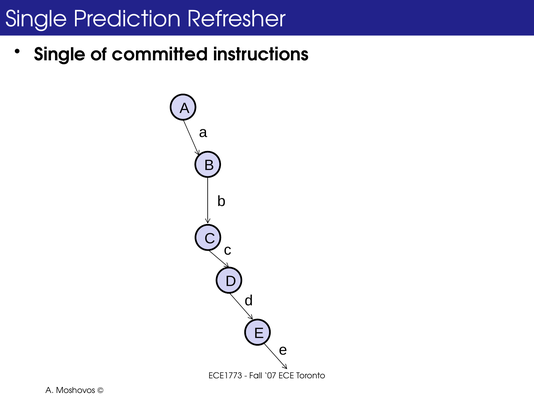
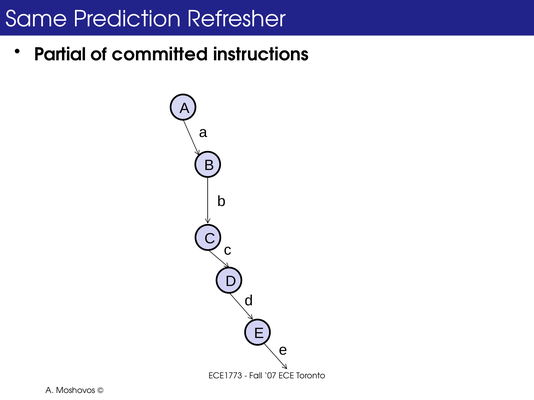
Single at (36, 19): Single -> Same
Single at (60, 55): Single -> Partial
